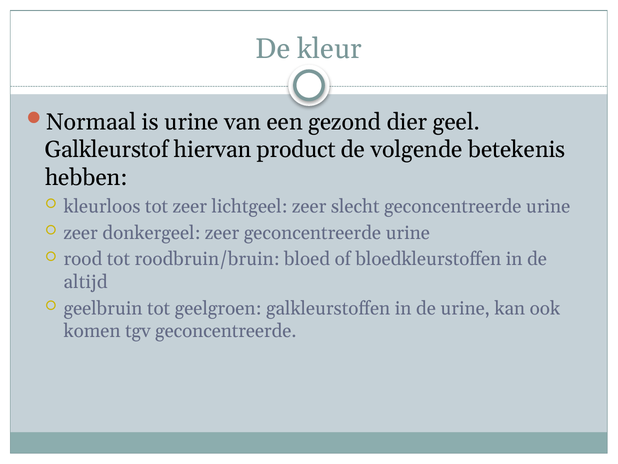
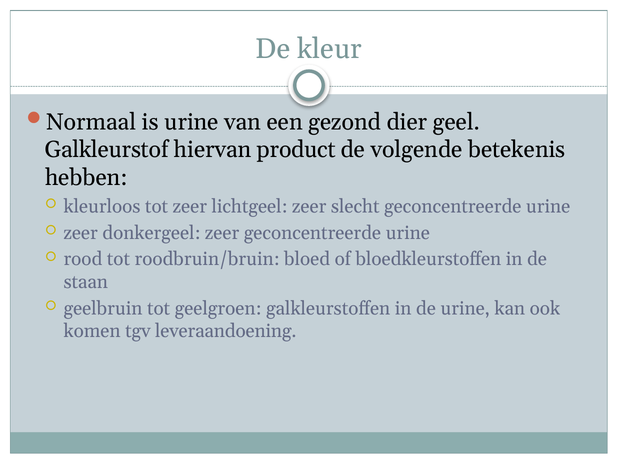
altijd: altijd -> staan
tgv geconcentreerde: geconcentreerde -> leveraandoening
